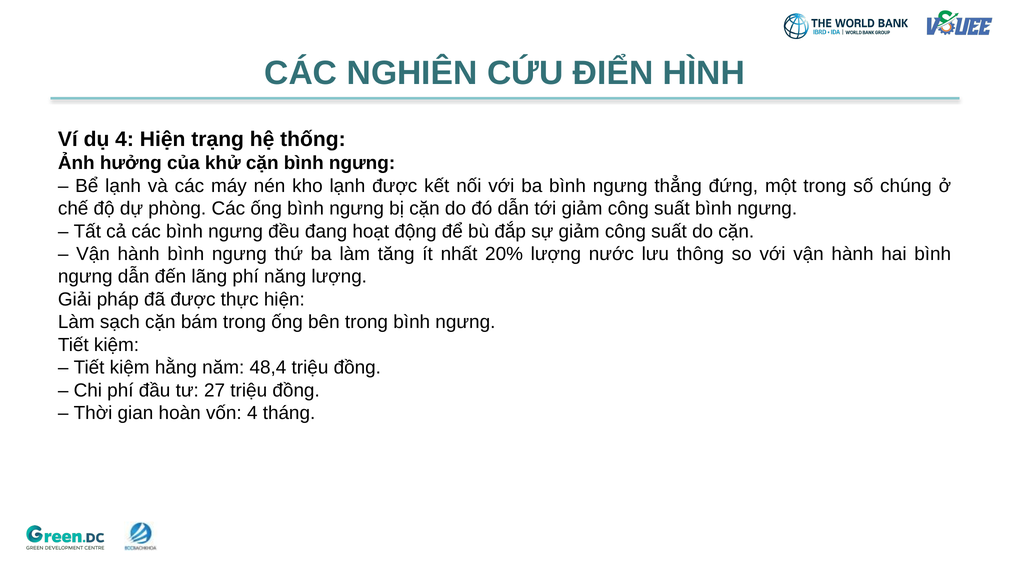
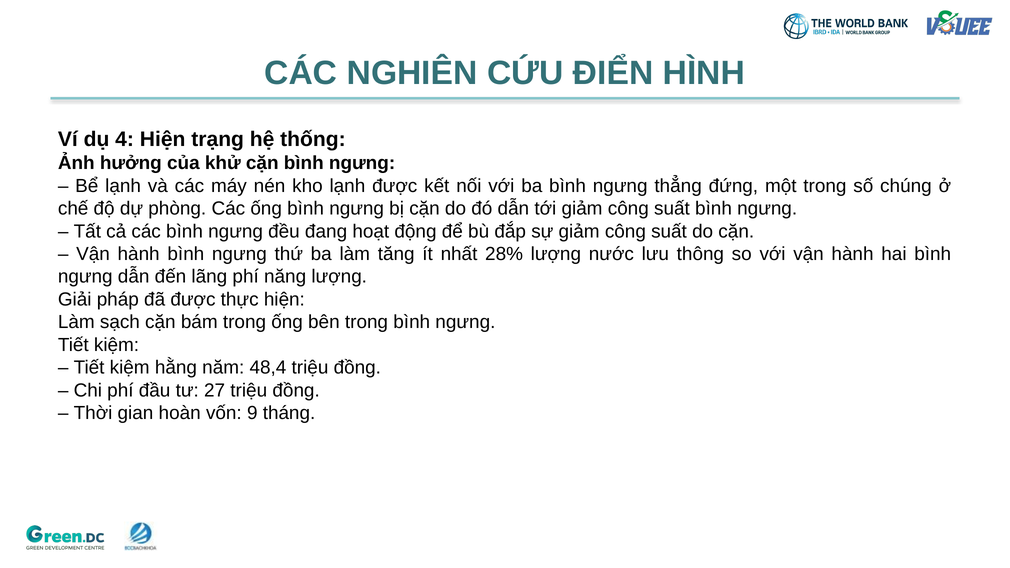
20%: 20% -> 28%
vốn 4: 4 -> 9
